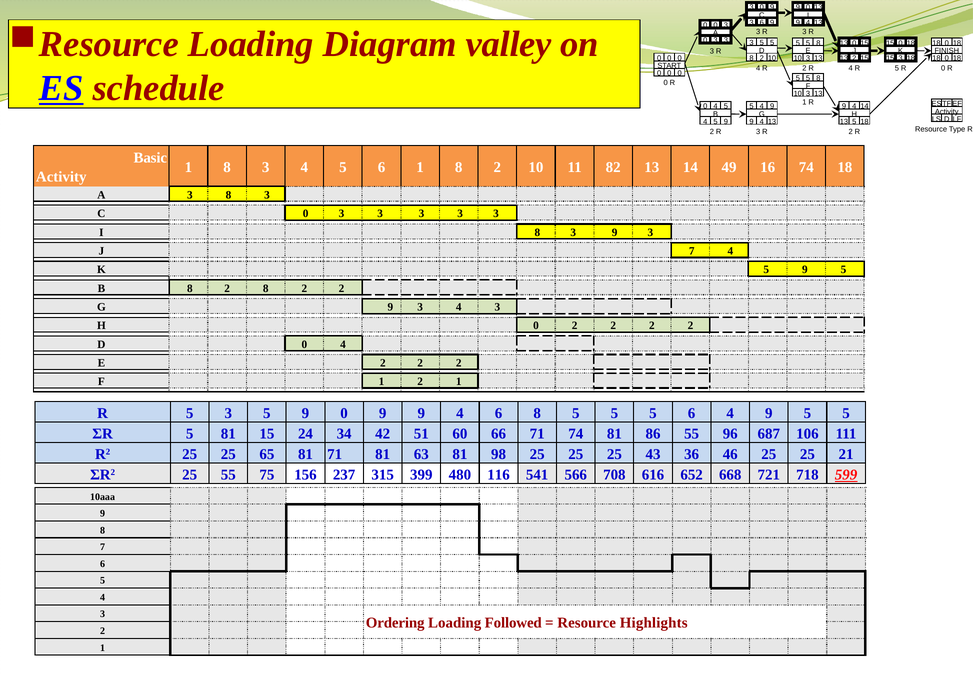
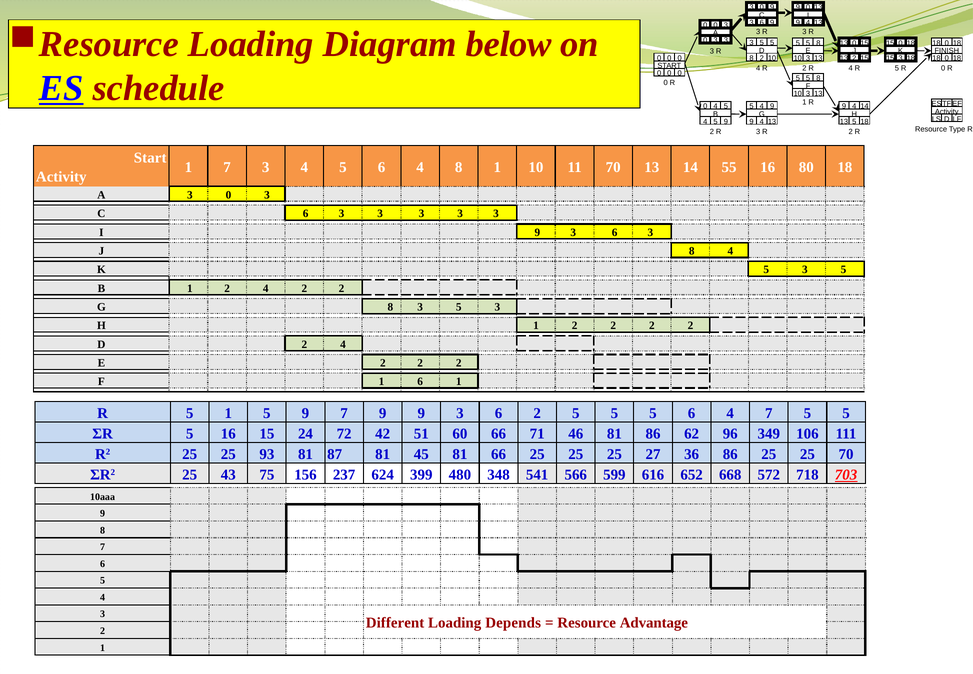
valley: valley -> below
Basic at (150, 158): Basic -> Start
8 at (227, 167): 8 -> 7
4 5 6 1: 1 -> 4
2 at (497, 167): 2 -> 1
11 82: 82 -> 70
49: 49 -> 55
16 74: 74 -> 80
A 3 8: 8 -> 0
C 0: 0 -> 6
I 8: 8 -> 9
9 at (615, 232): 9 -> 6
J 7: 7 -> 8
K 5 9: 9 -> 3
B 8: 8 -> 1
8 at (266, 288): 8 -> 4
G 9: 9 -> 8
4 at (459, 307): 4 -> 5
H 0: 0 -> 1
D 0: 0 -> 2
1 2: 2 -> 6
5 3: 3 -> 1
5 9 0: 0 -> 7
4 at (460, 413): 4 -> 3
6 8: 8 -> 2
6 4 9: 9 -> 7
5 81: 81 -> 16
34: 34 -> 72
71 74: 74 -> 46
86 55: 55 -> 62
687: 687 -> 349
65: 65 -> 93
81 71: 71 -> 87
63: 63 -> 45
81 98: 98 -> 66
43: 43 -> 27
36 46: 46 -> 86
25 21: 21 -> 70
25 55: 55 -> 43
315: 315 -> 624
116: 116 -> 348
708: 708 -> 599
721: 721 -> 572
599: 599 -> 703
Ordering: Ordering -> Different
Followed: Followed -> Depends
Highlights: Highlights -> Advantage
